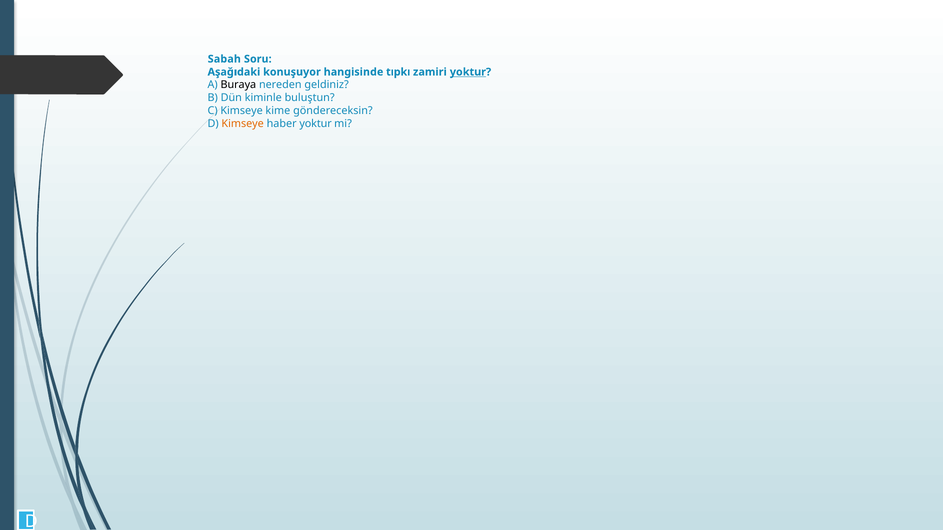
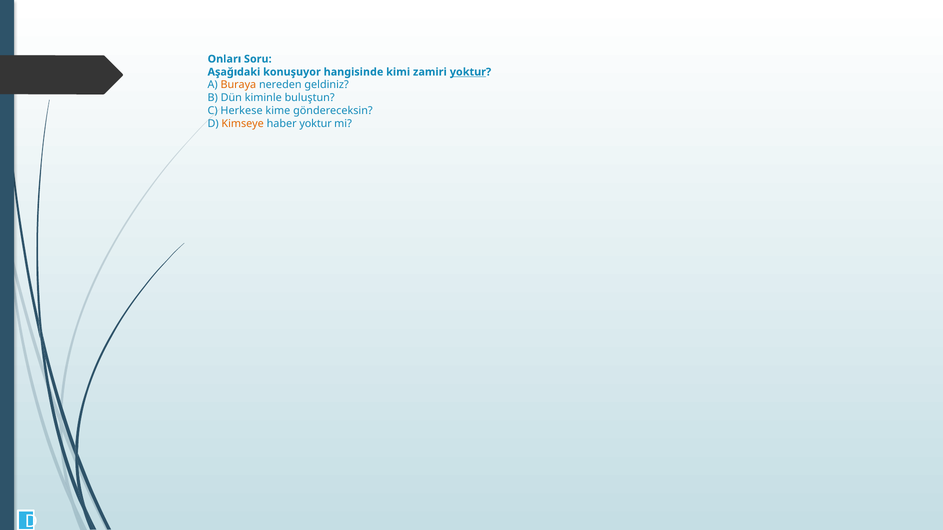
Sabah: Sabah -> Onları
tıpkı: tıpkı -> kimi
Buraya colour: black -> orange
C Kimseye: Kimseye -> Herkese
